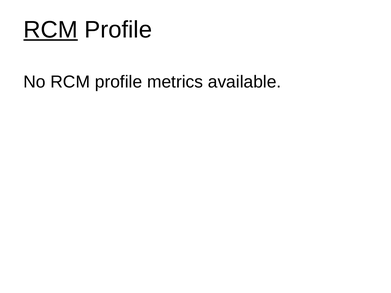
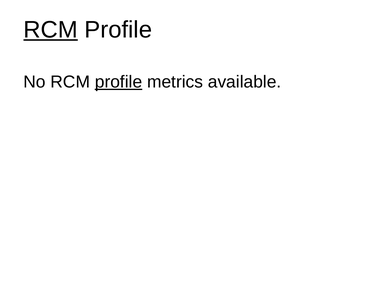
profile at (119, 82) underline: none -> present
